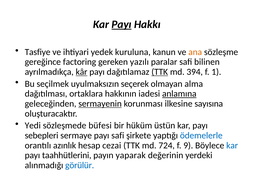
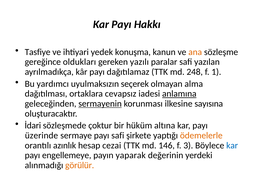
Payı at (122, 24) underline: present -> none
kuruluna: kuruluna -> konuşma
factoring: factoring -> oldukları
bilinen: bilinen -> yazılan
kâr underline: present -> none
TTK at (160, 72) underline: present -> none
394: 394 -> 248
seçilmek: seçilmek -> yardımcı
hakkının: hakkının -> cevapsız
Yedi: Yedi -> İdari
büfesi: büfesi -> çoktur
üstün: üstün -> altına
sebepleri: sebepleri -> üzerinde
ödemelerle colour: blue -> orange
724: 724 -> 146
9: 9 -> 3
taahhütlerini: taahhütlerini -> engellemeye
görülür colour: blue -> orange
